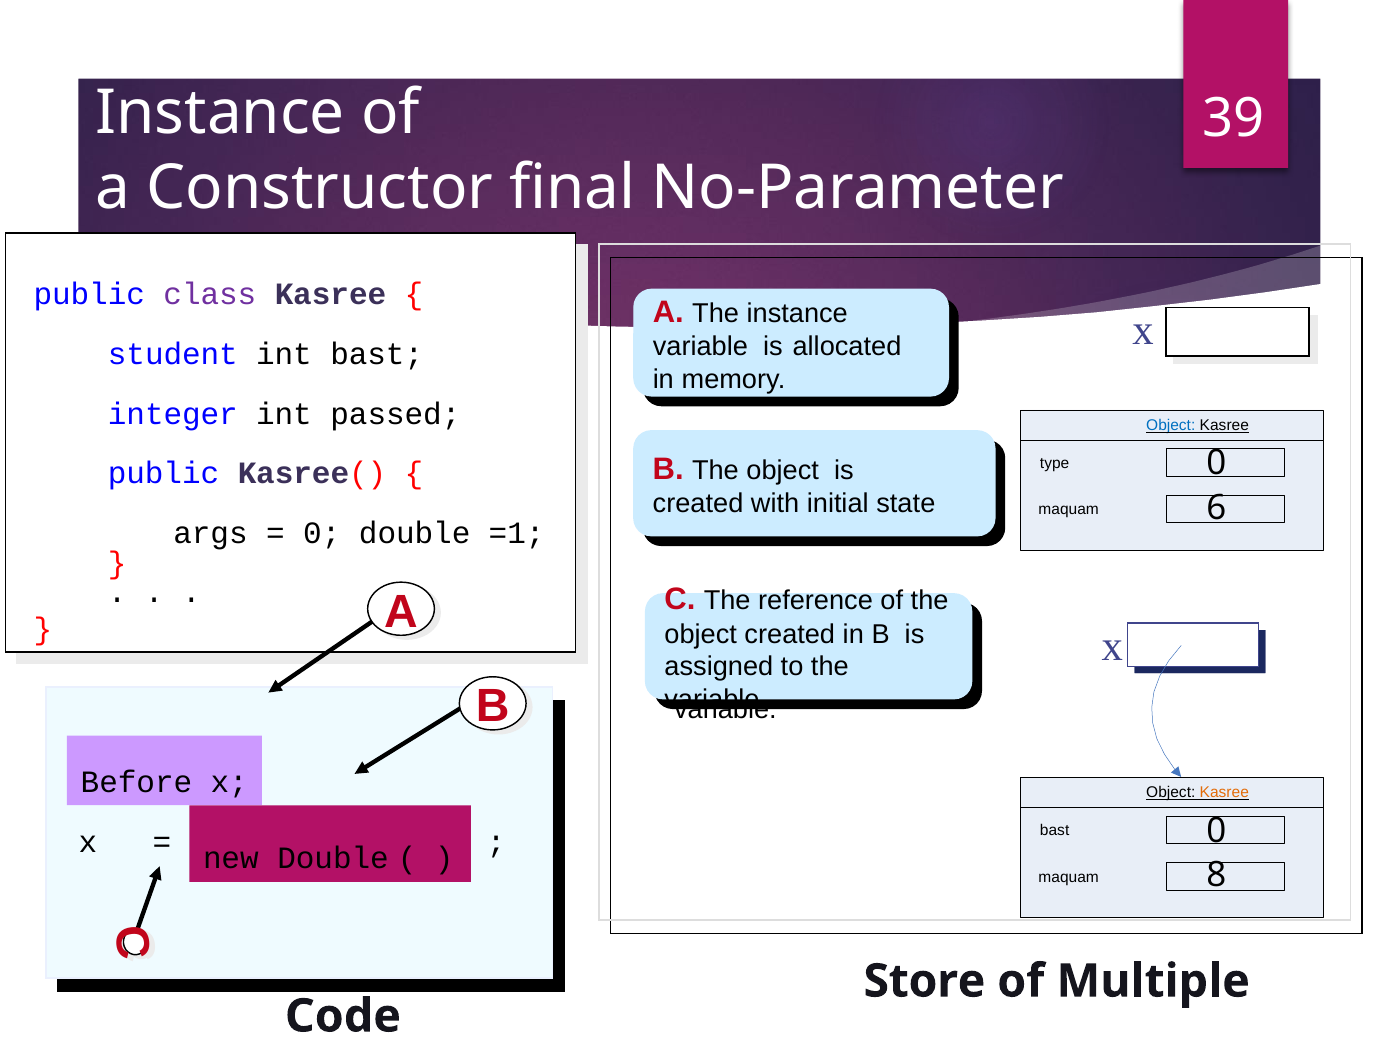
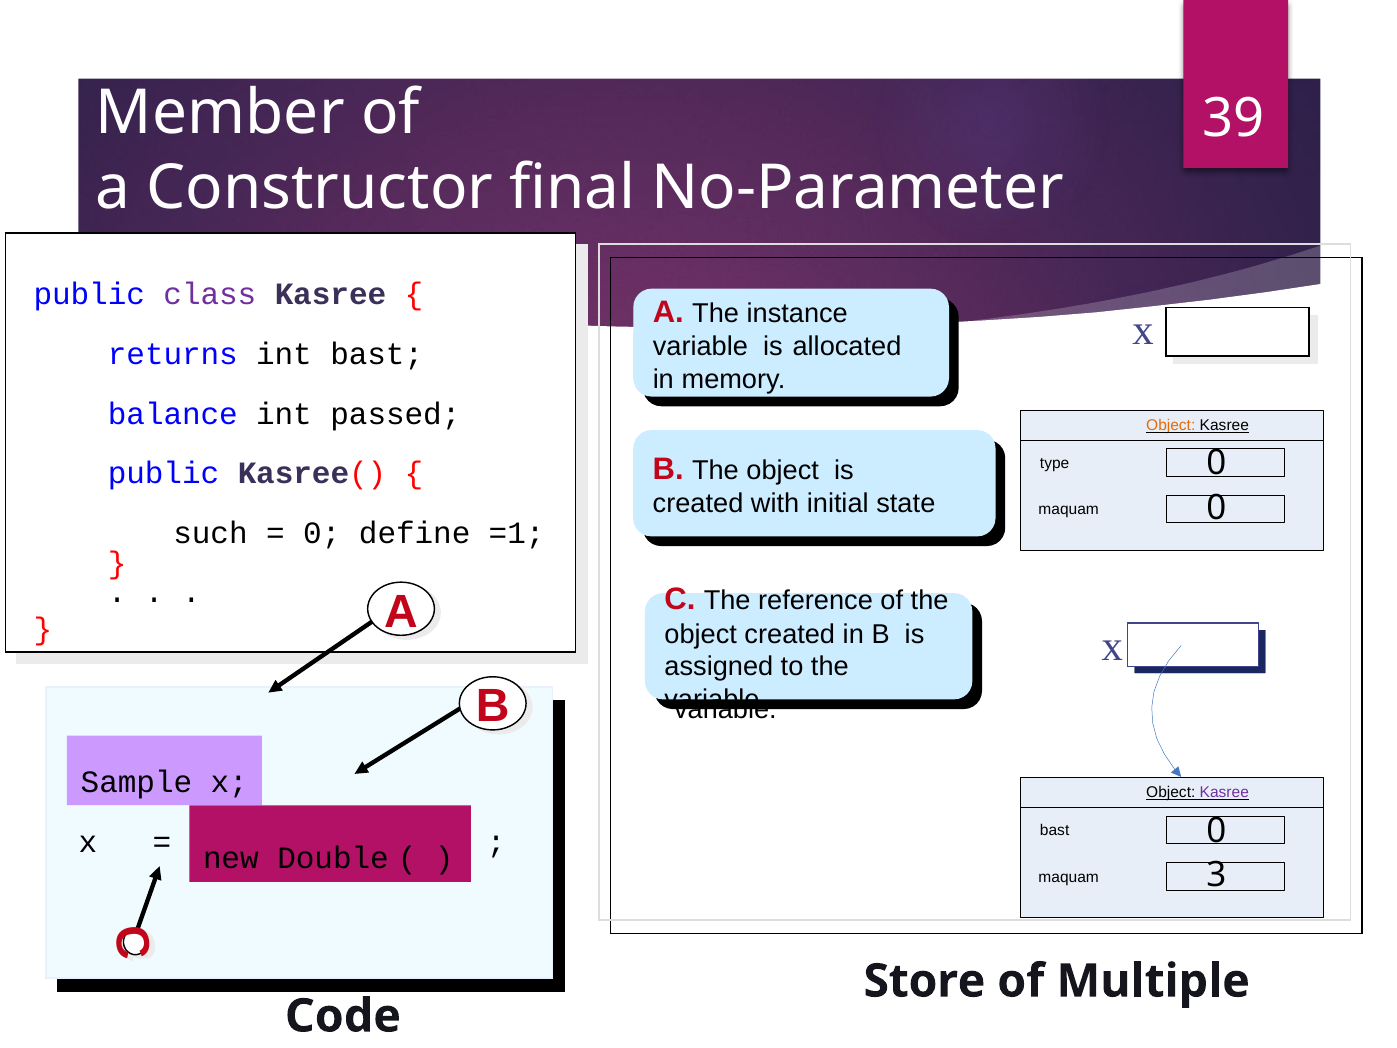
Instance at (220, 113): Instance -> Member
student: student -> returns
integer: integer -> balance
Object at (1171, 425) colour: blue -> orange
maquam 6: 6 -> 0
args: args -> such
0 double: double -> define
Before: Before -> Sample
Kasree at (1224, 792) colour: orange -> purple
8: 8 -> 3
